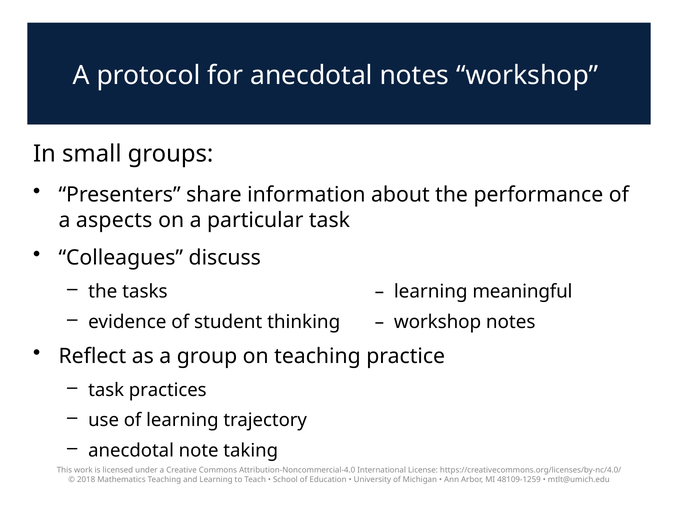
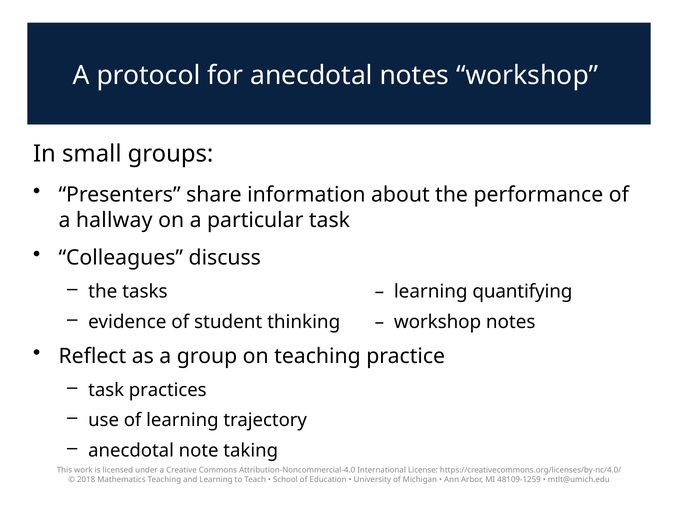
aspects: aspects -> hallway
meaningful: meaningful -> quantifying
